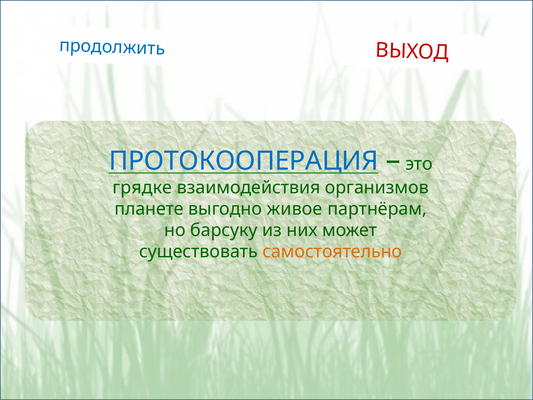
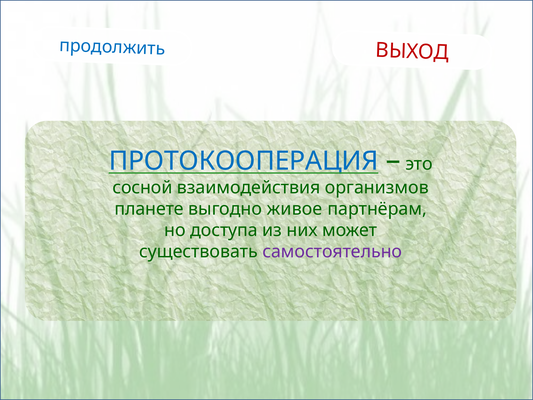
грядке: грядке -> сосной
барсуку: барсуку -> доступа
самостоятельно colour: orange -> purple
